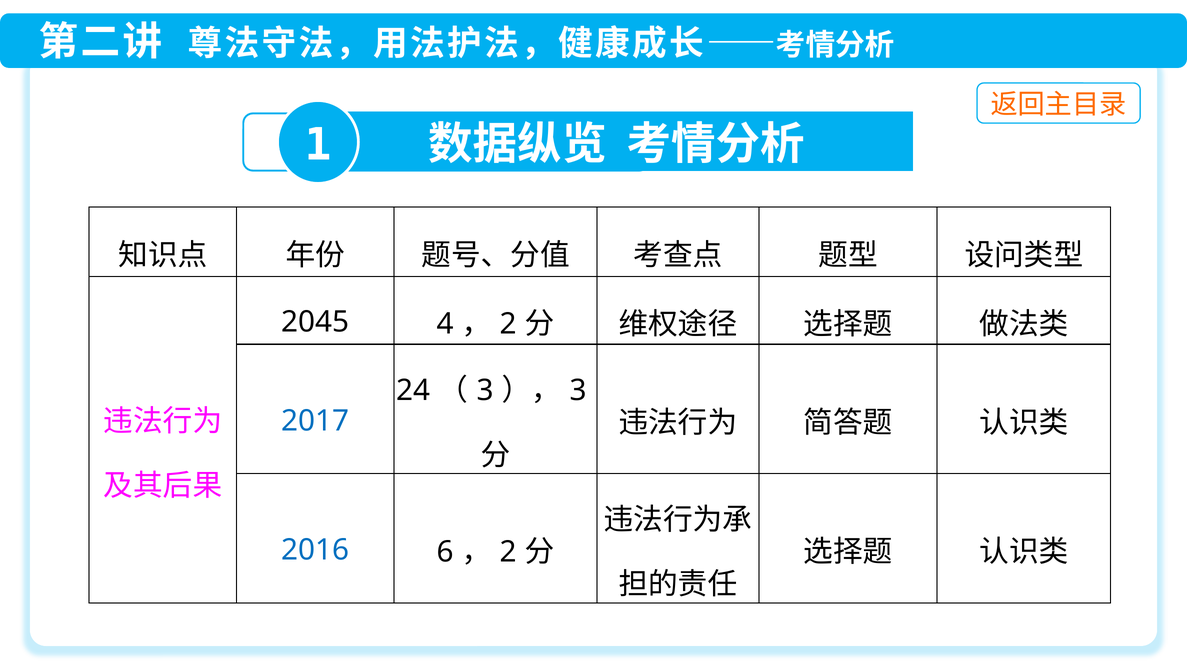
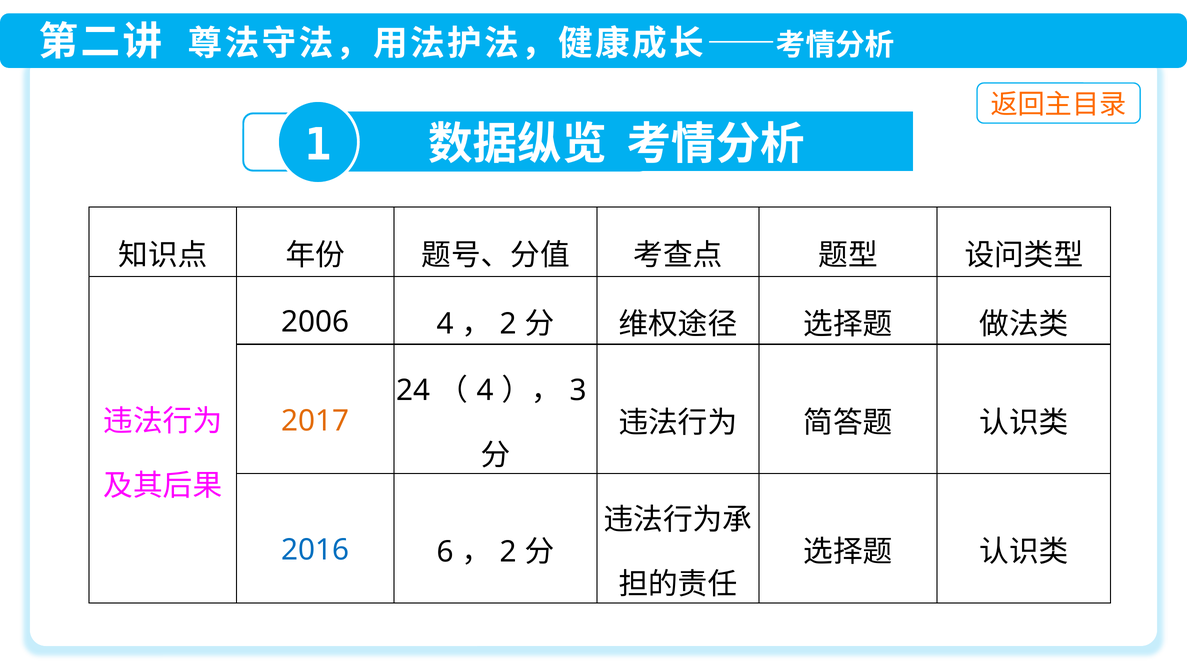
2045: 2045 -> 2006
3 at (485, 390): 3 -> 4
2017 colour: blue -> orange
